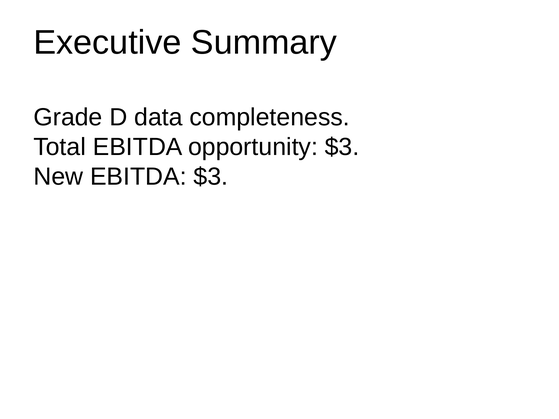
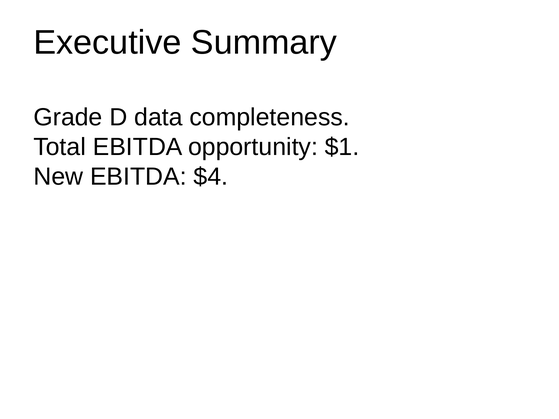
opportunity $3: $3 -> $1
EBITDA $3: $3 -> $4
